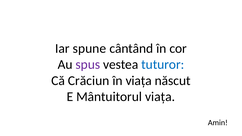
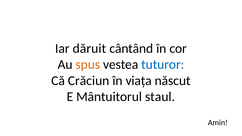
spune: spune -> dăruit
spus colour: purple -> orange
Mântuitorul viața: viața -> staul
